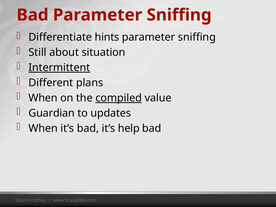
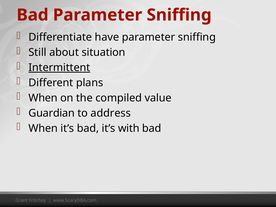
hints: hints -> have
compiled underline: present -> none
updates: updates -> address
help: help -> with
